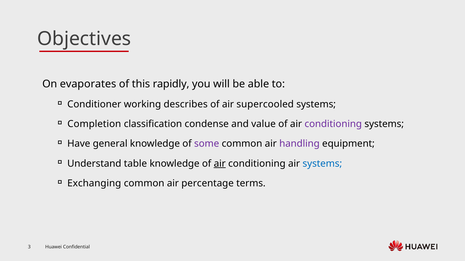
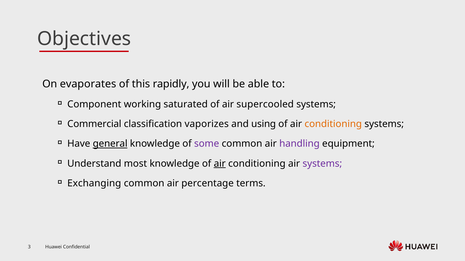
Conditioner: Conditioner -> Component
describes: describes -> saturated
Completion: Completion -> Commercial
condense: condense -> vaporizes
value: value -> using
conditioning at (333, 124) colour: purple -> orange
general underline: none -> present
table: table -> most
systems at (322, 164) colour: blue -> purple
